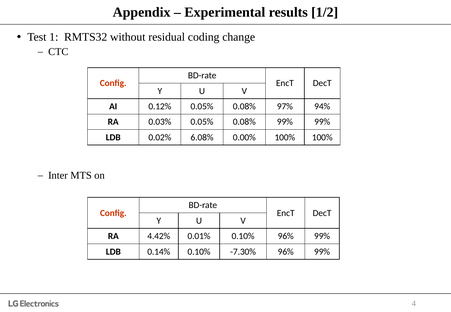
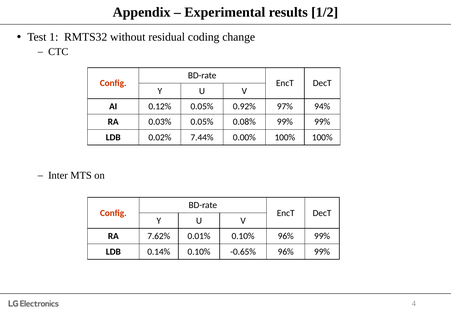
0.12% 0.05% 0.08%: 0.08% -> 0.92%
6.08%: 6.08% -> 7.44%
4.42%: 4.42% -> 7.62%
-7.30%: -7.30% -> -0.65%
